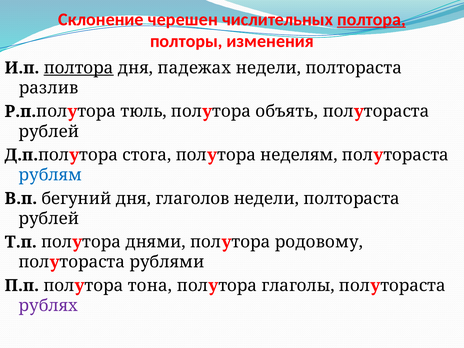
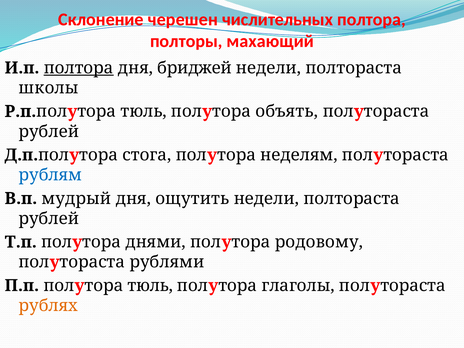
полтора at (371, 19) underline: present -> none
изменения: изменения -> махающий
падежах: падежах -> бриджей
разлив: разлив -> школы
бегуний: бегуний -> мудрый
глаголов: глаголов -> ощутить
полутора тона: тона -> тюль
рублях colour: purple -> orange
